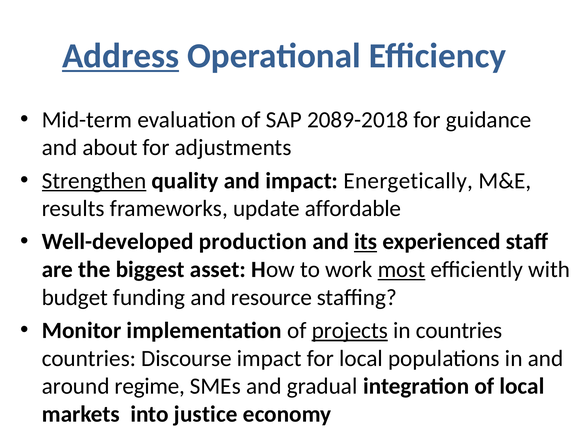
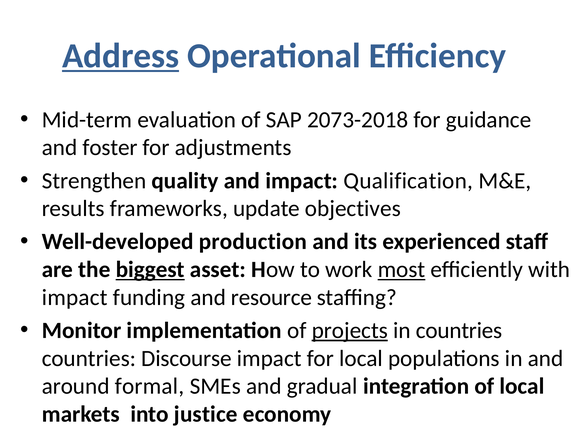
2089-2018: 2089-2018 -> 2073-2018
about: about -> foster
Strengthen underline: present -> none
Energetically: Energetically -> Qualification
affordable: affordable -> objectives
its underline: present -> none
biggest underline: none -> present
budget at (75, 297): budget -> impact
regime: regime -> formal
